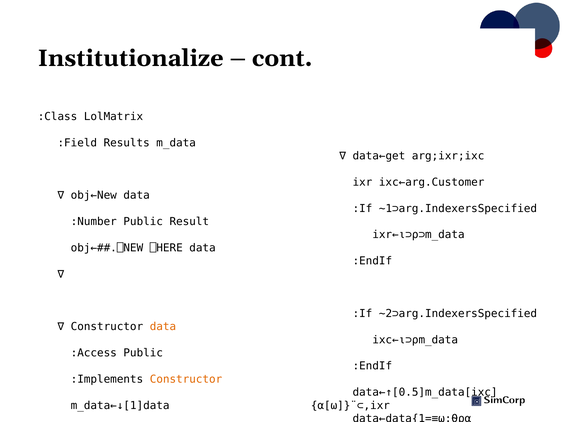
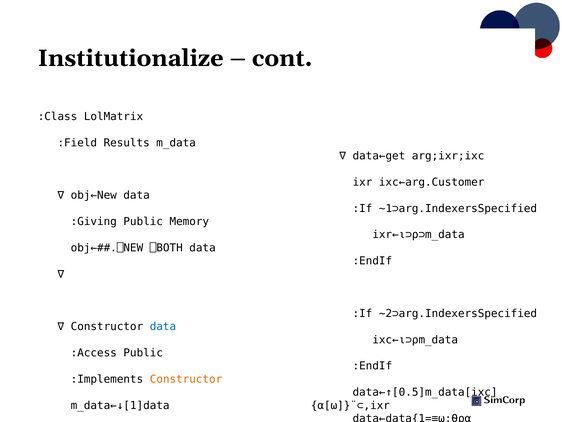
:Number: :Number -> :Giving
Result: Result -> Memory
⎕HERE: ⎕HERE -> ⎕BOTH
data at (163, 326) colour: orange -> blue
